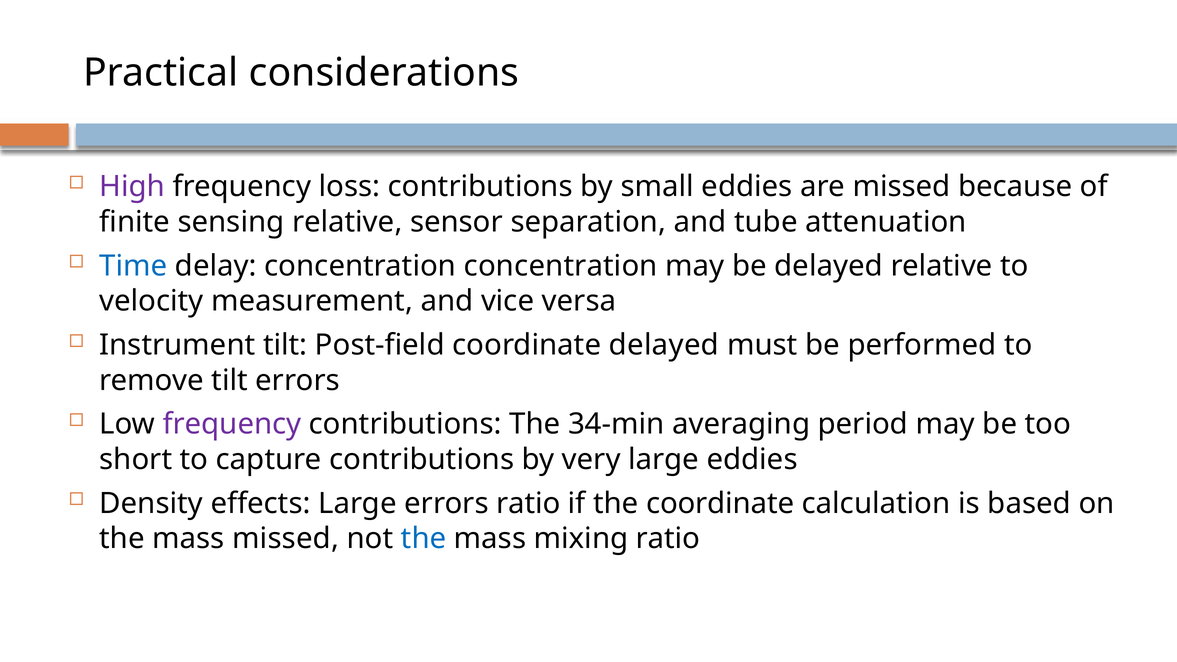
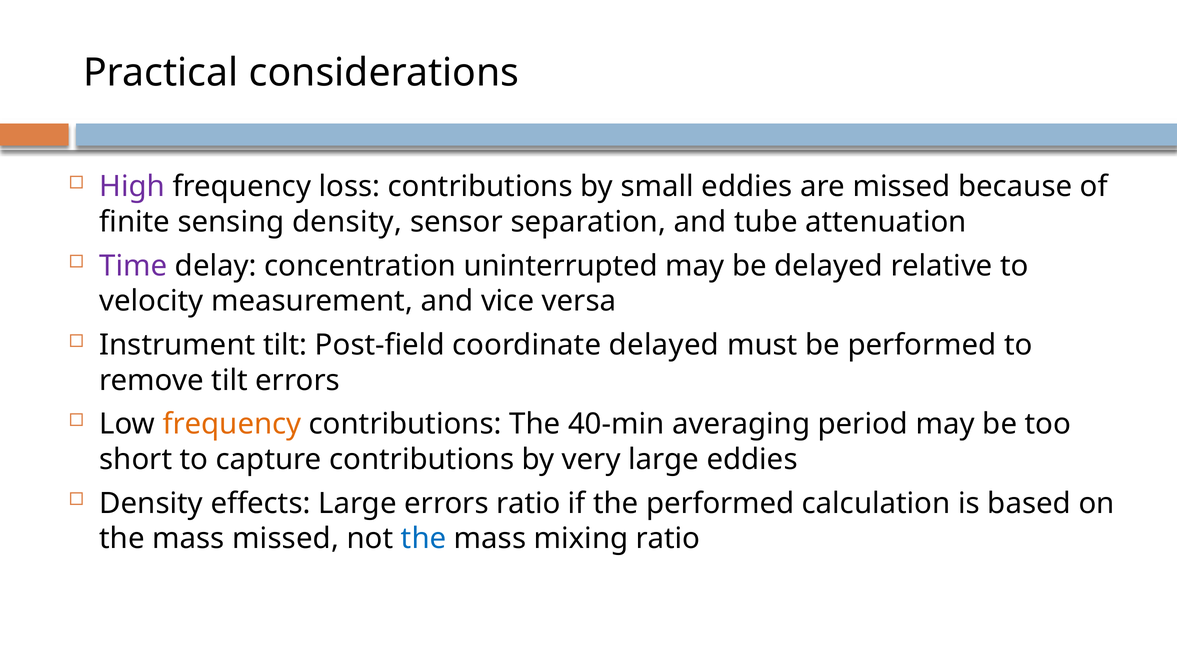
sensing relative: relative -> density
Time colour: blue -> purple
concentration concentration: concentration -> uninterrupted
frequency at (232, 424) colour: purple -> orange
34-min: 34-min -> 40-min
the coordinate: coordinate -> performed
